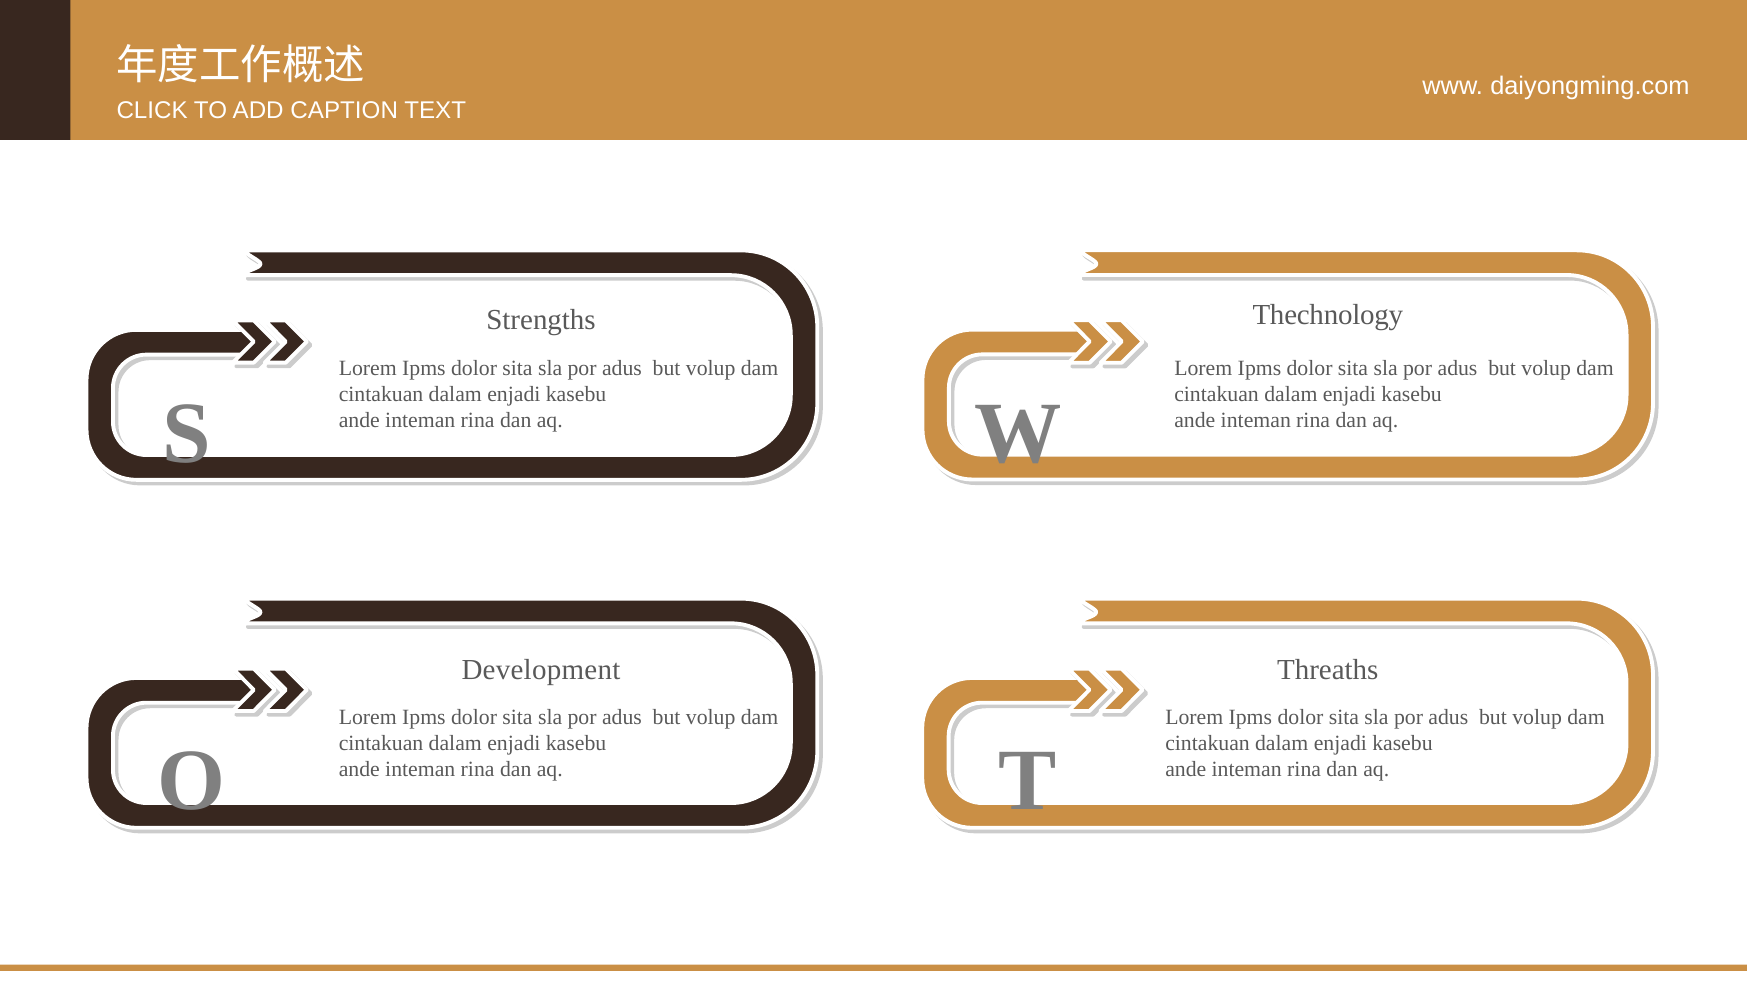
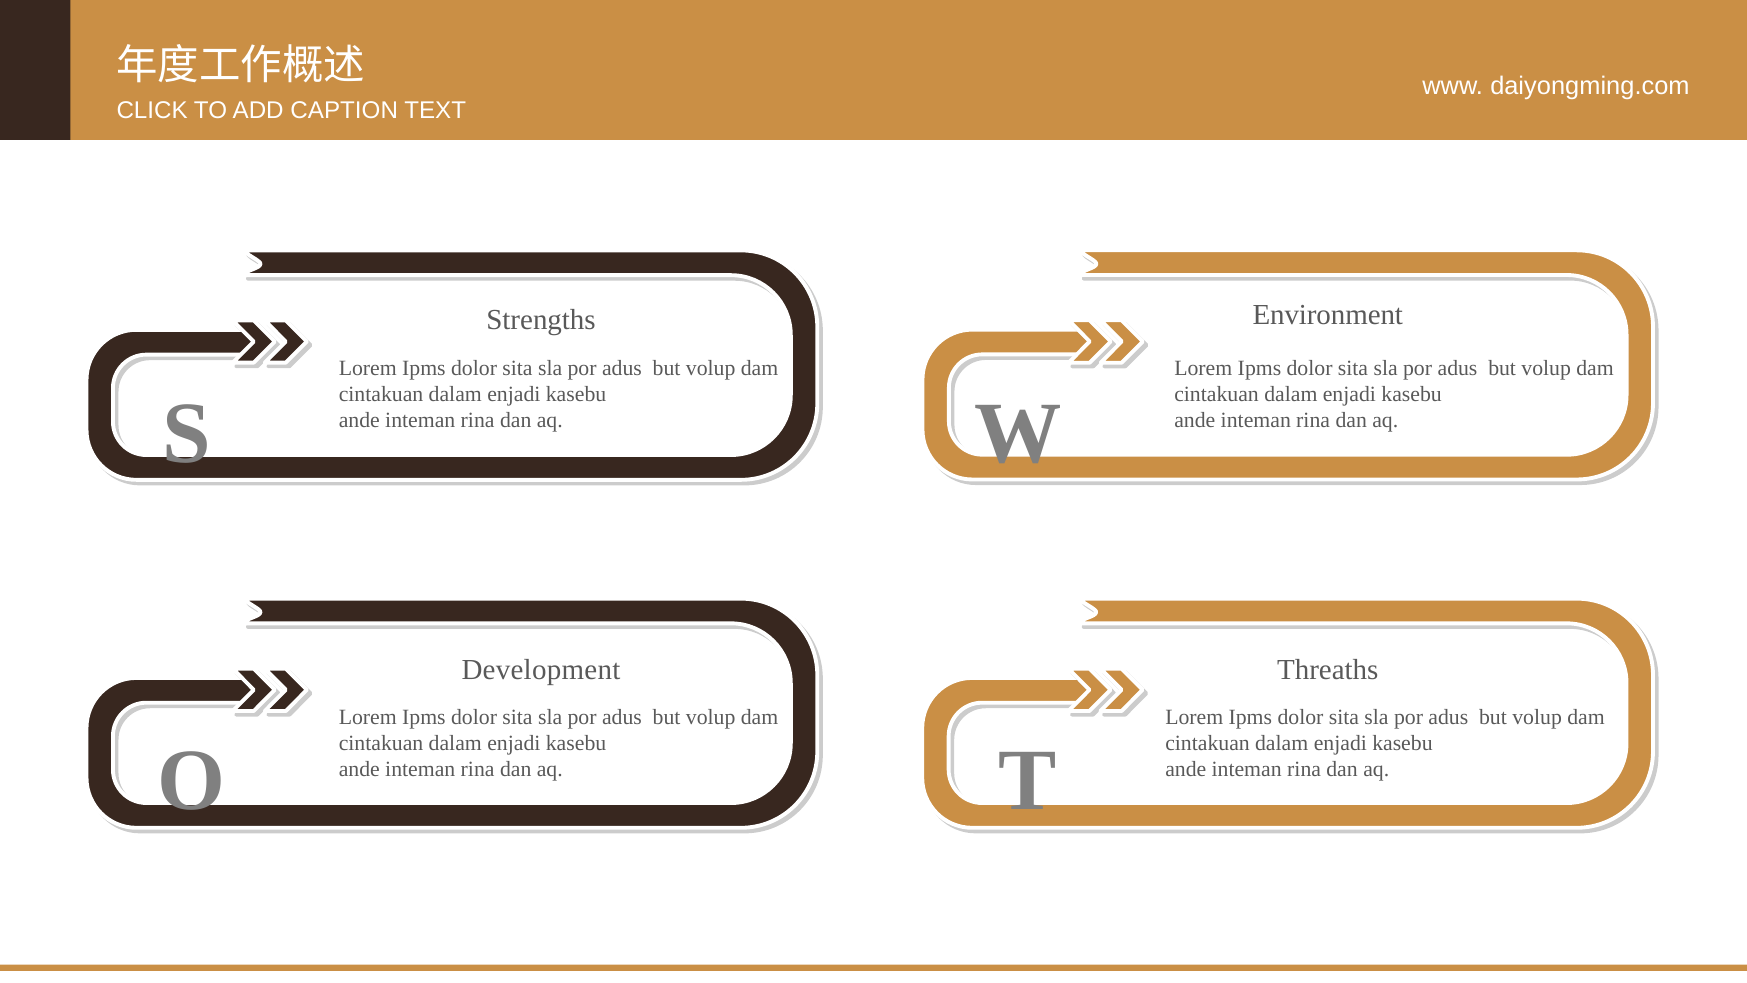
Thechnology: Thechnology -> Environment
